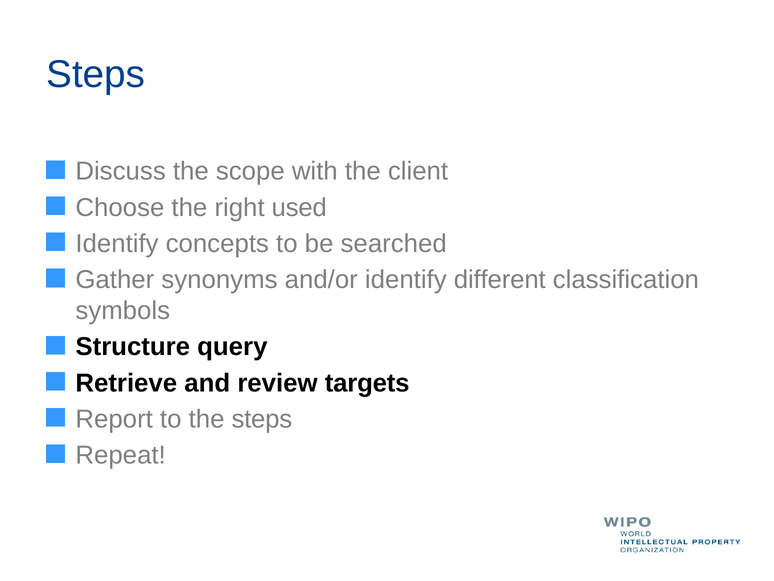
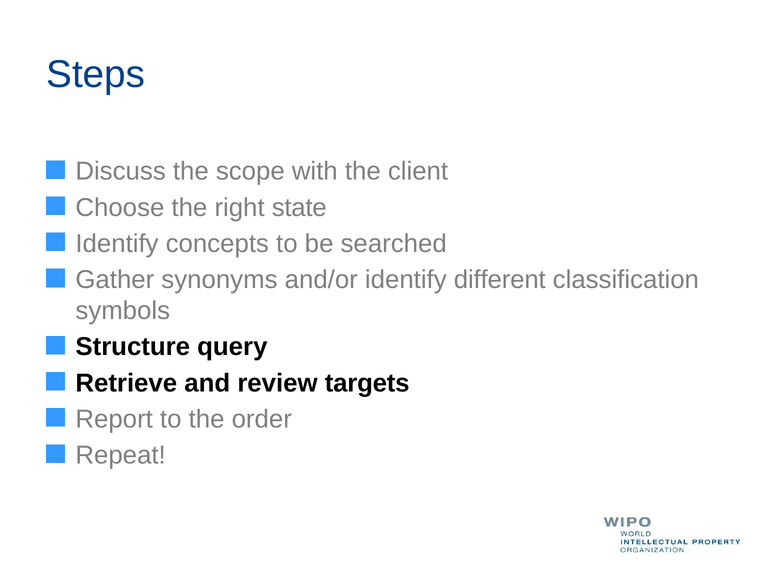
used: used -> state
the steps: steps -> order
